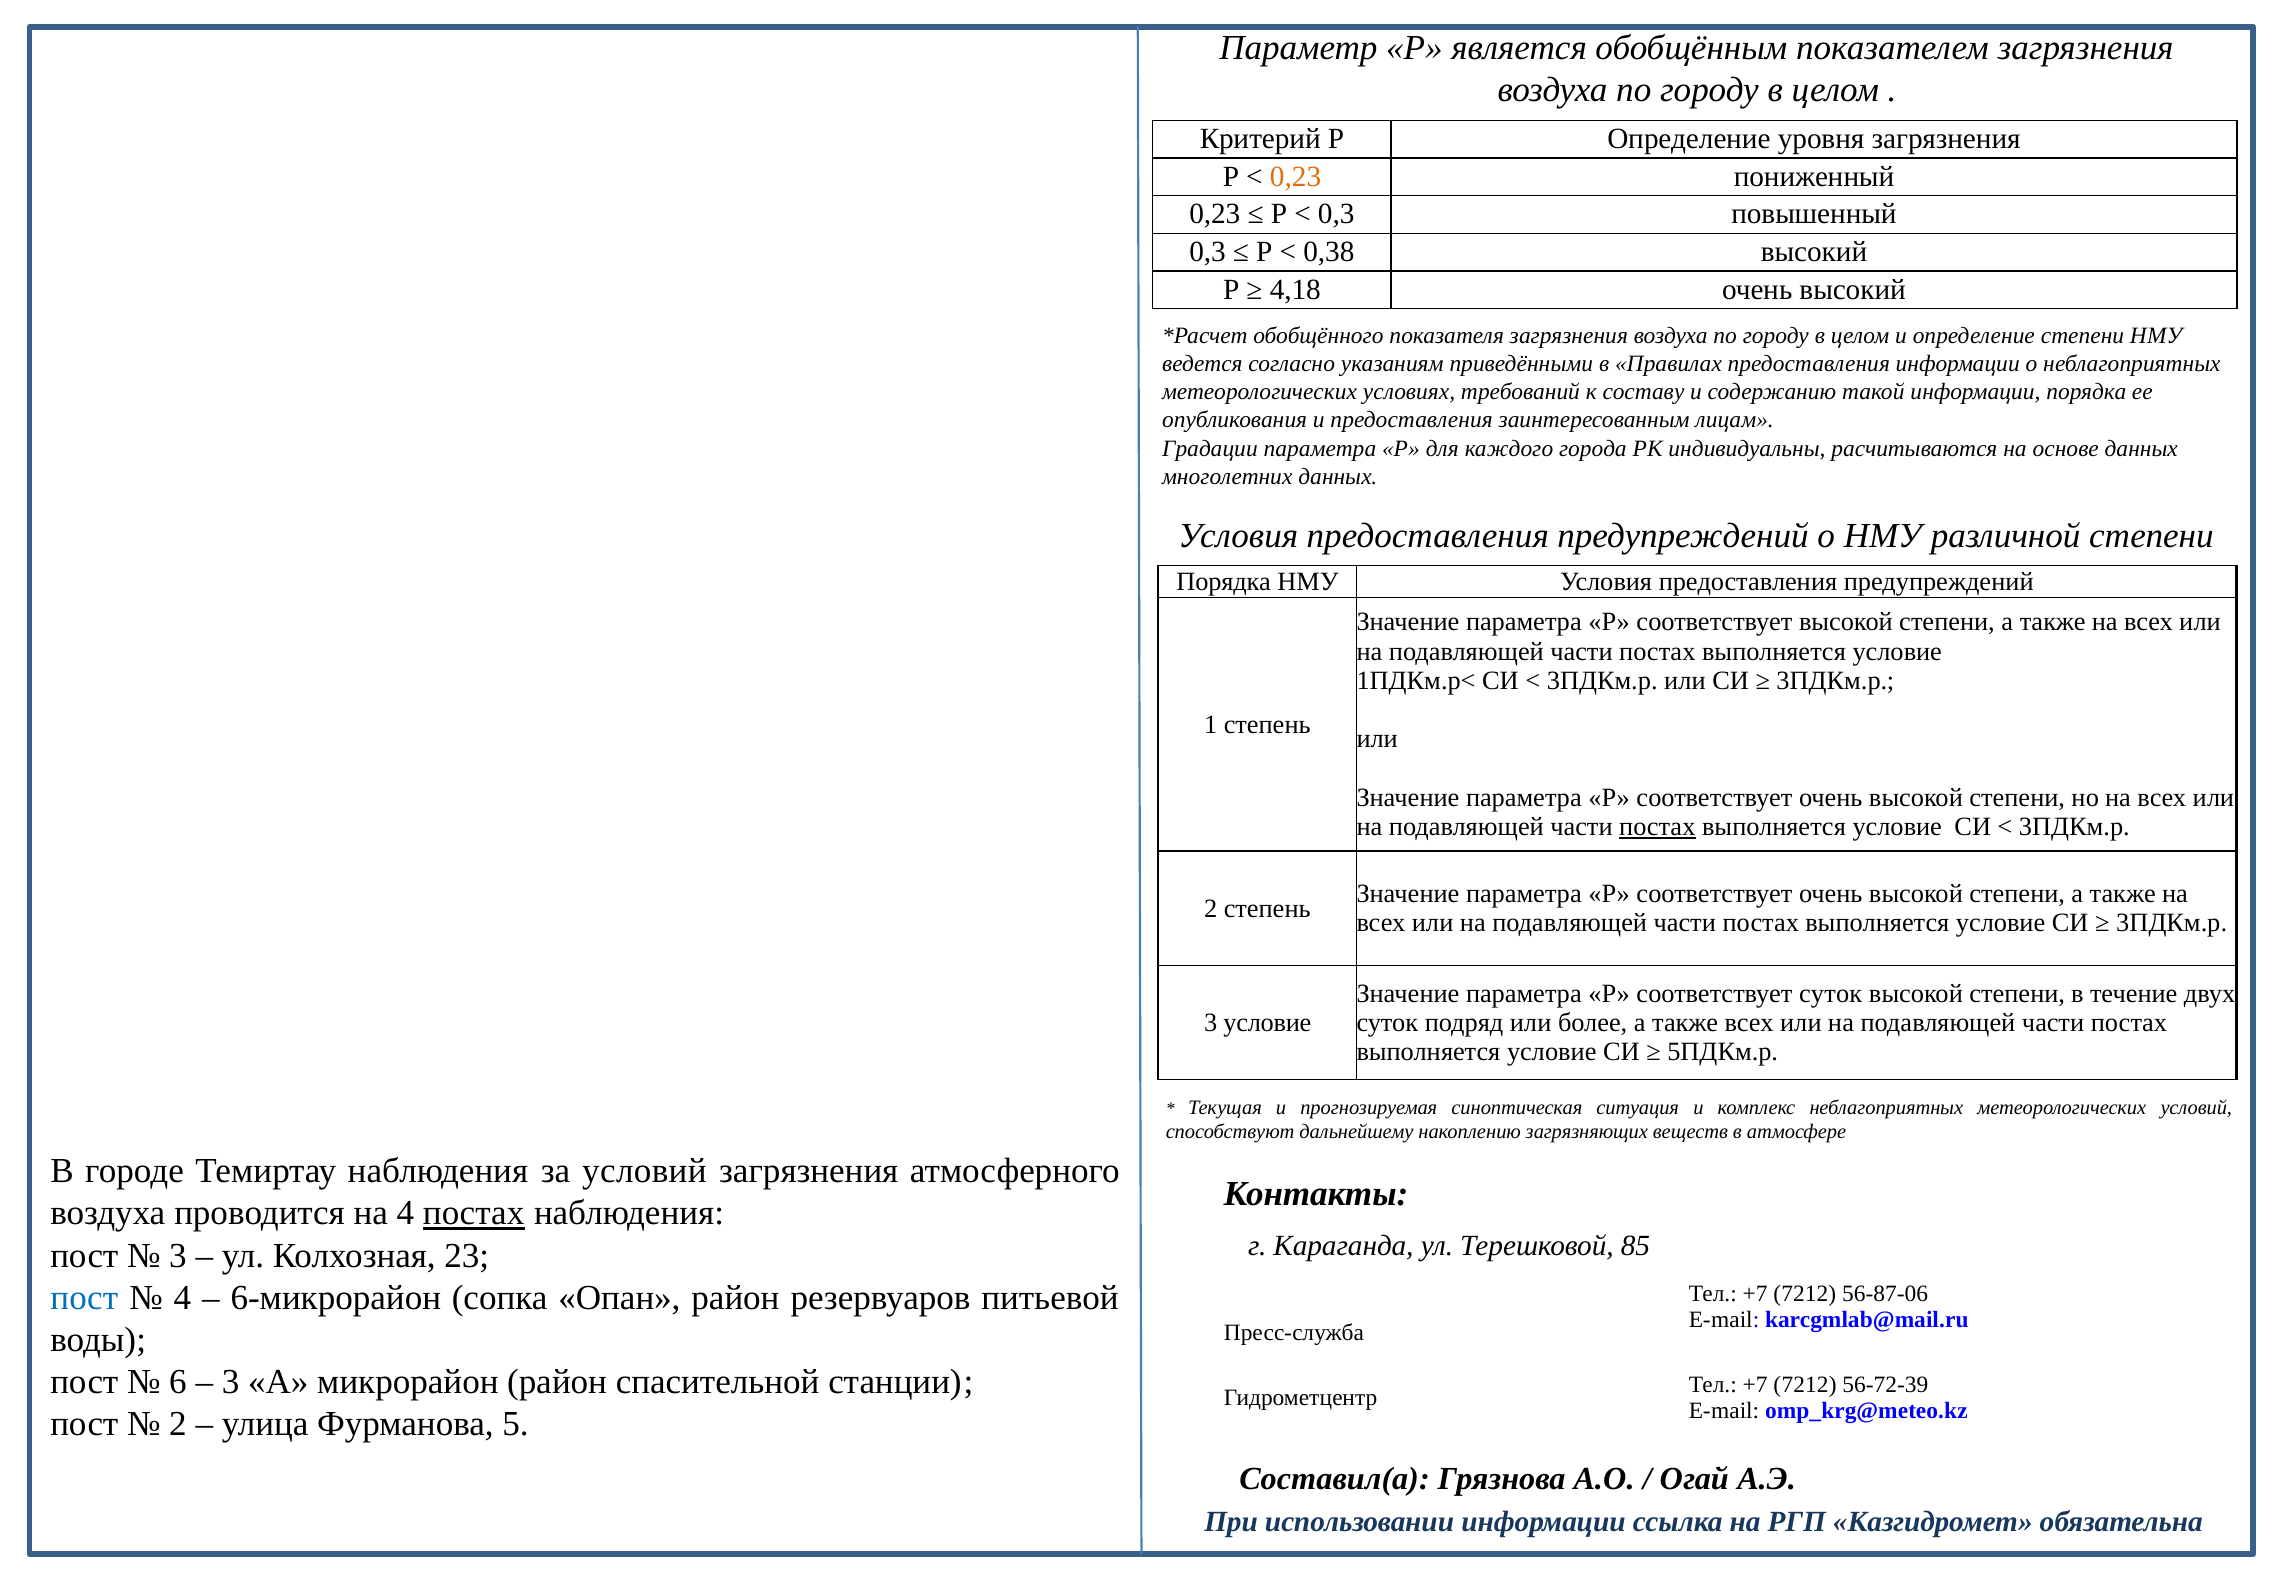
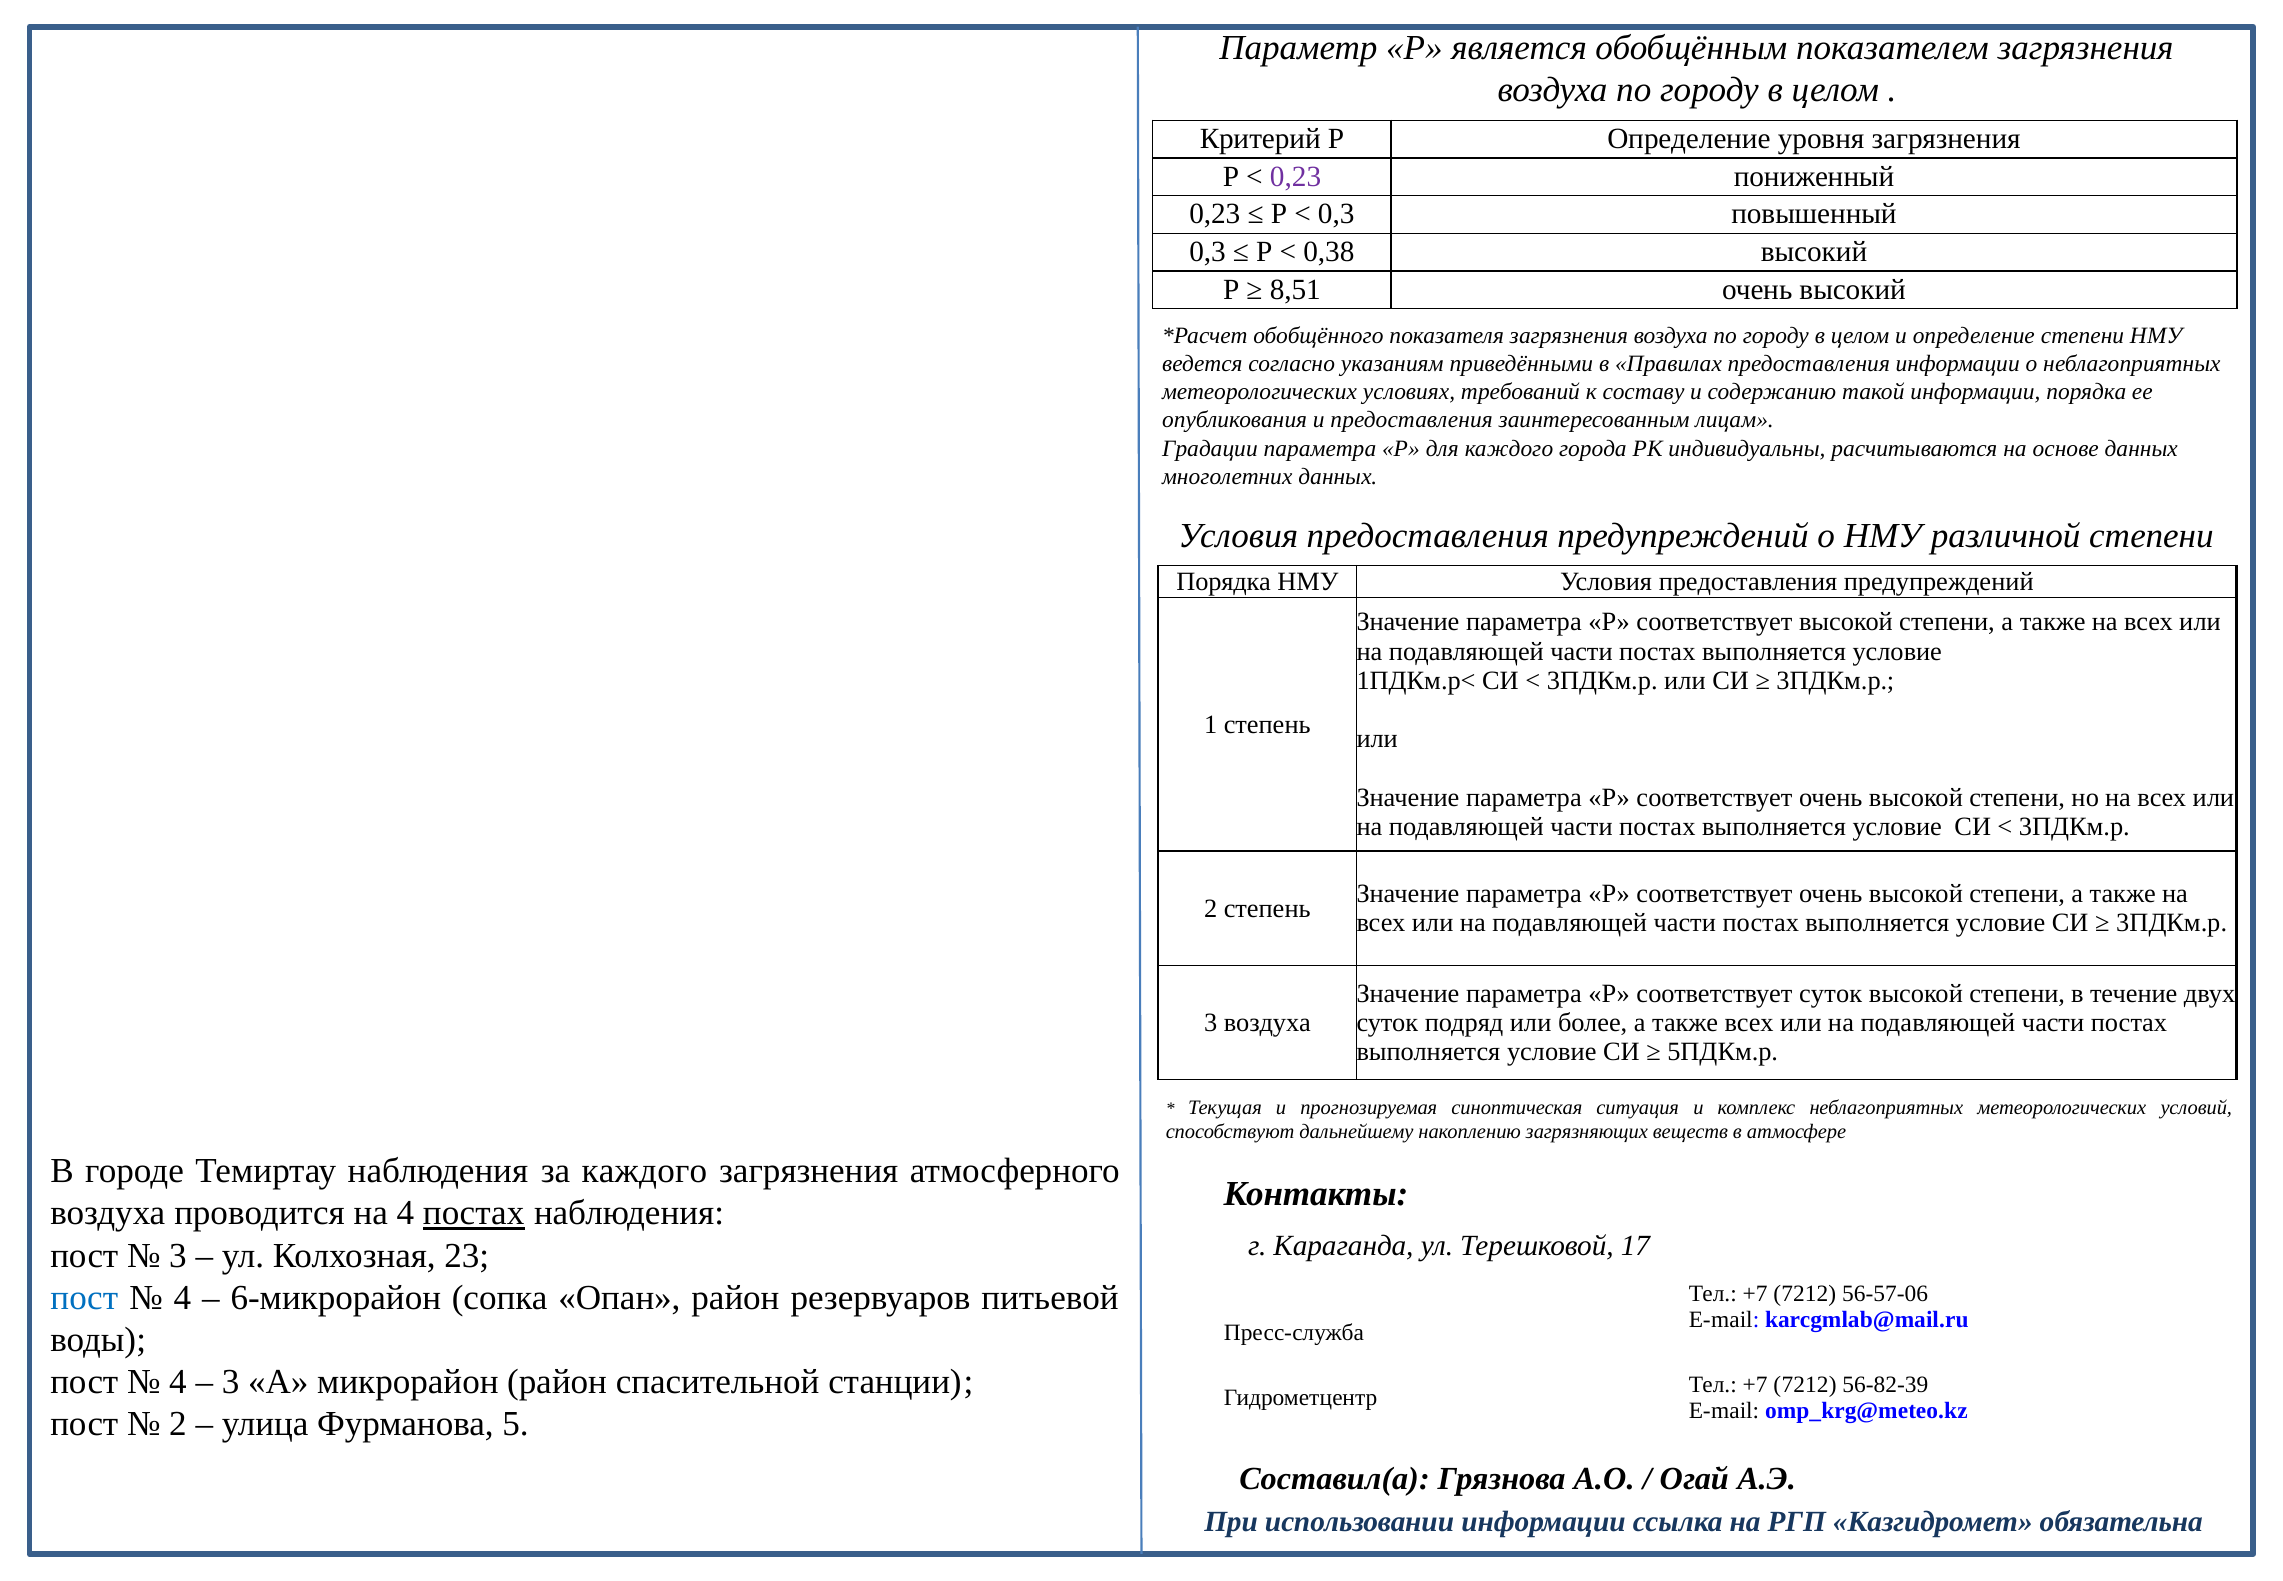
0,23 at (1296, 177) colour: orange -> purple
4,18: 4,18 -> 8,51
постах at (1657, 826) underline: present -> none
3 условие: условие -> воздуха
за условий: условий -> каждого
85: 85 -> 17
56-87-06: 56-87-06 -> 56-57-06
6 at (178, 1382): 6 -> 4
56-72-39: 56-72-39 -> 56-82-39
